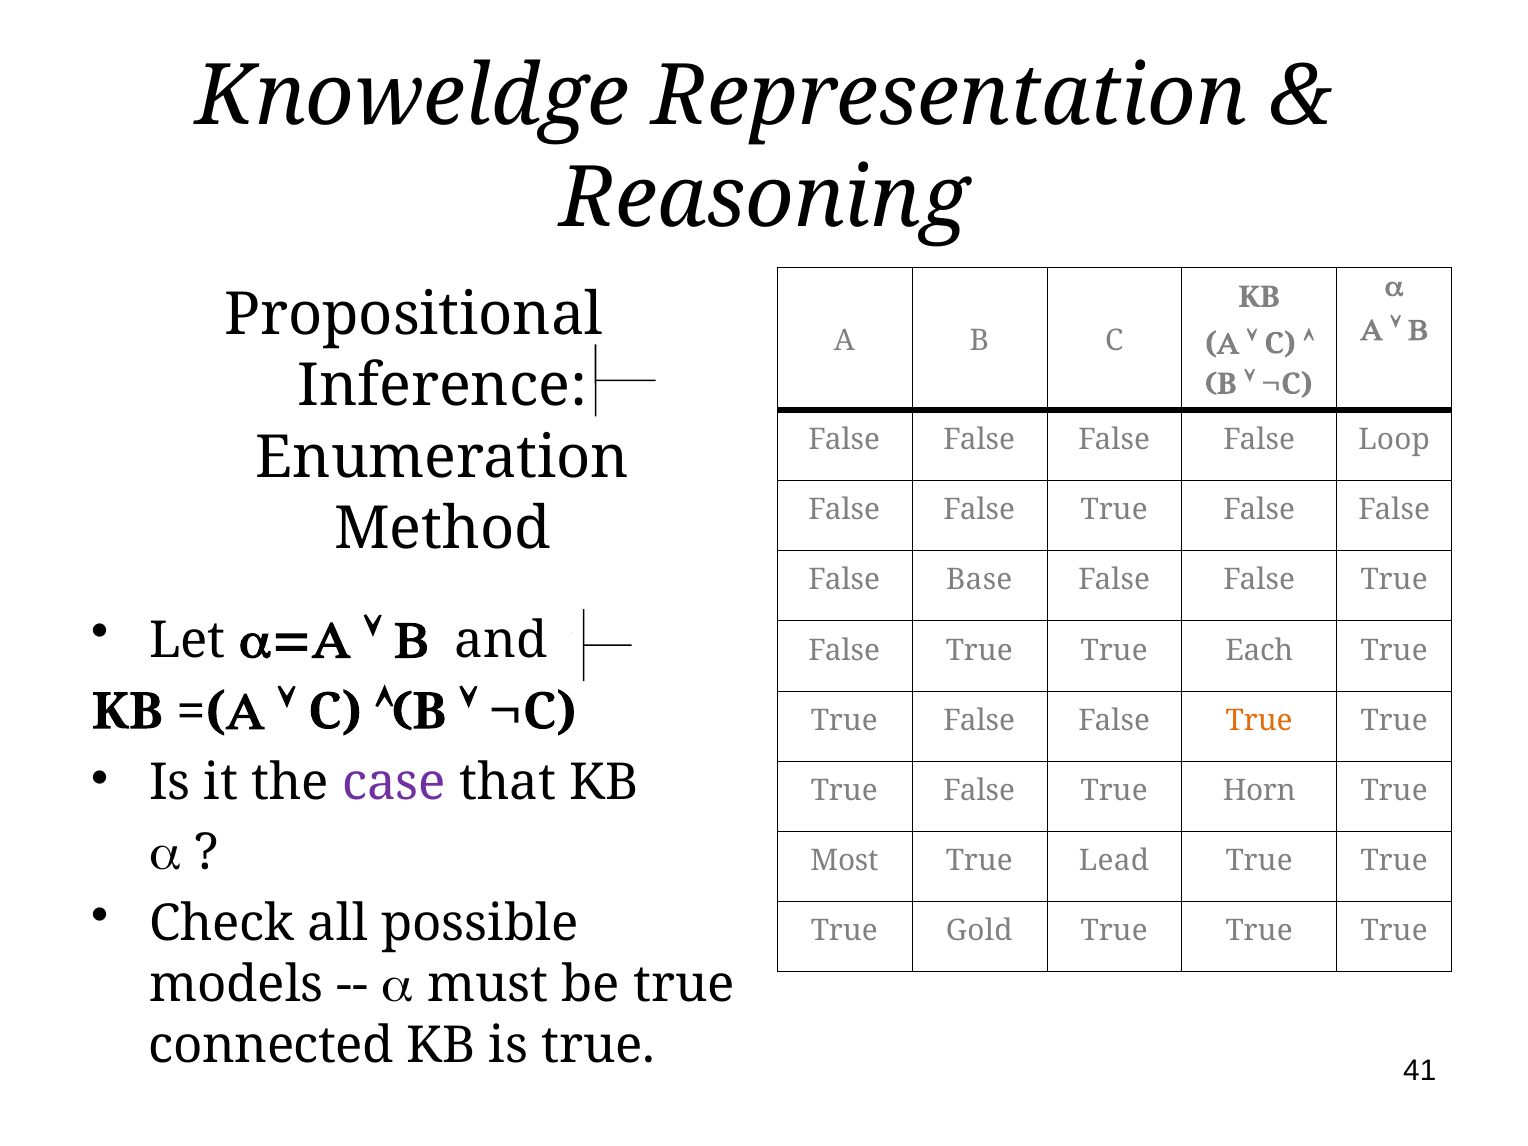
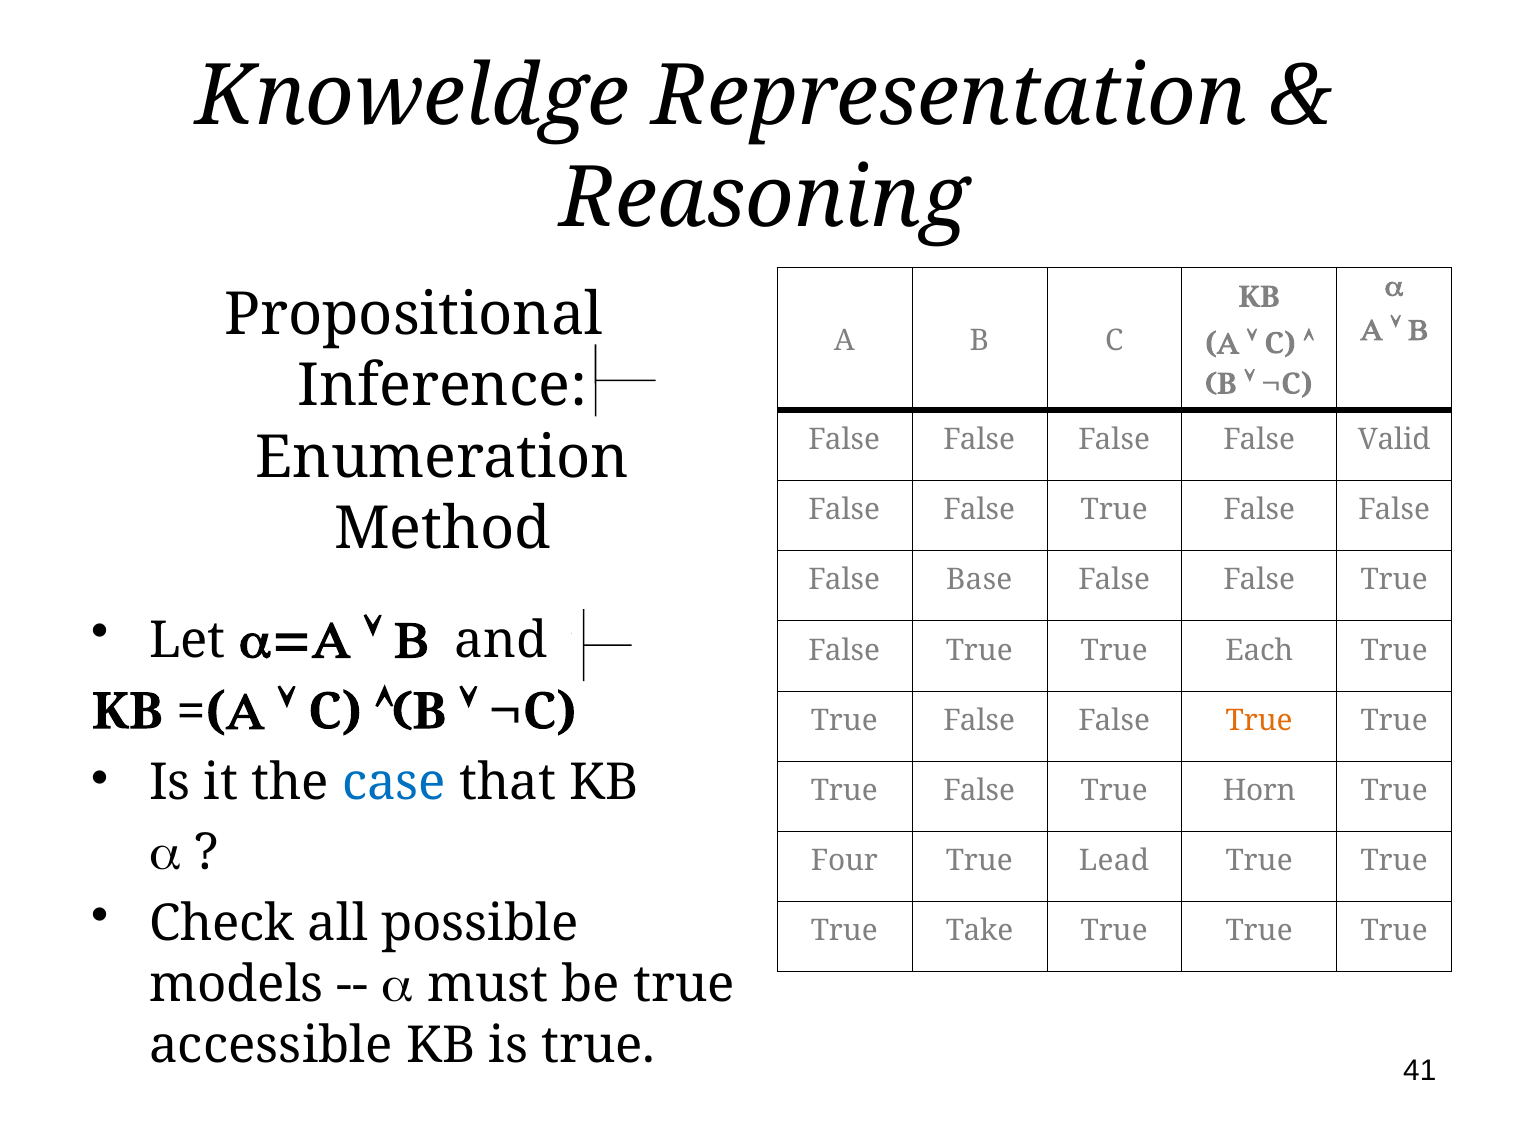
Loop: Loop -> Valid
case colour: purple -> blue
Most: Most -> Four
Gold: Gold -> Take
connected: connected -> accessible
